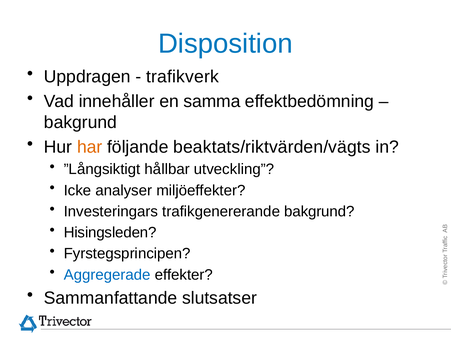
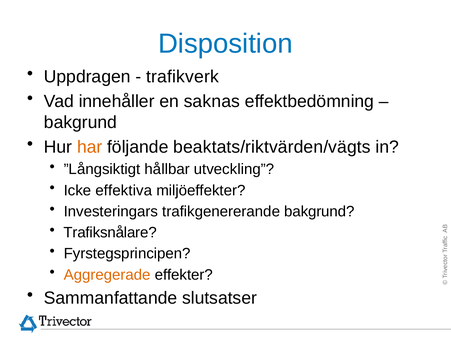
samma: samma -> saknas
analyser: analyser -> effektiva
Hisingsleden: Hisingsleden -> Trafiksnålare
Aggregerade colour: blue -> orange
